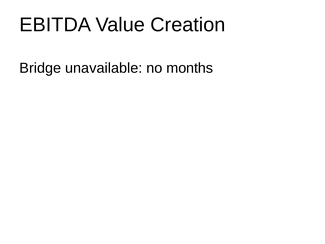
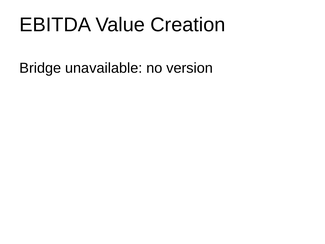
months: months -> version
